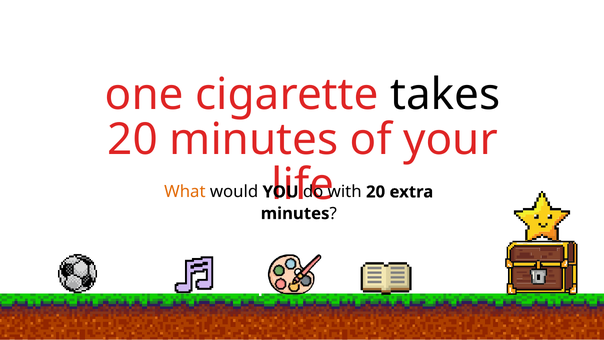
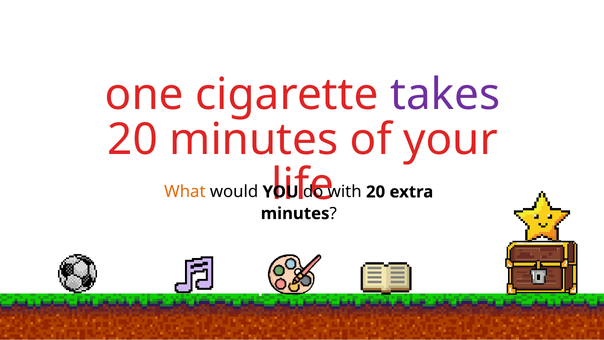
takes colour: black -> purple
